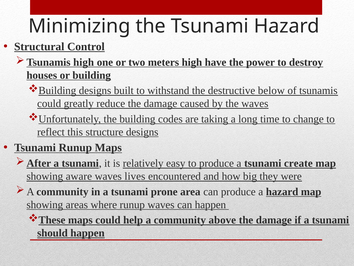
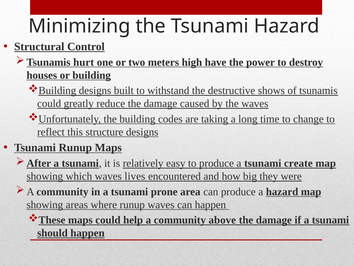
high at (84, 62): high -> hurt
below: below -> shows
aware: aware -> which
